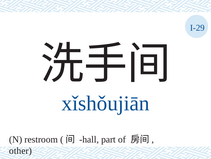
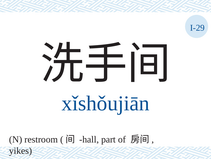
other: other -> yikes
